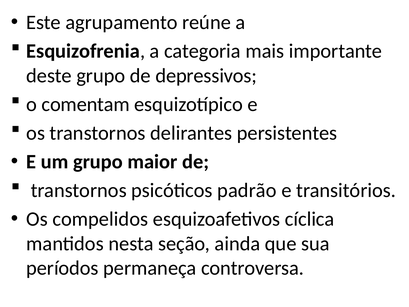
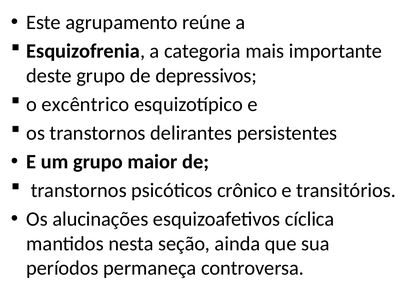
comentam: comentam -> excêntrico
padrão: padrão -> crônico
compelidos: compelidos -> alucinações
